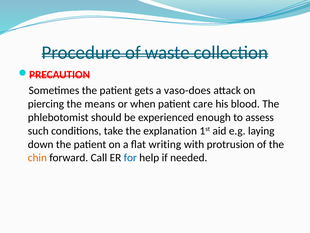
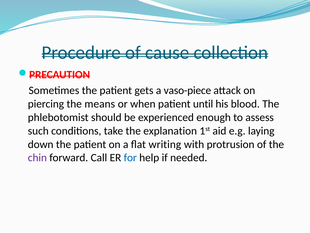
waste: waste -> cause
vaso-does: vaso-does -> vaso-piece
care: care -> until
chin colour: orange -> purple
